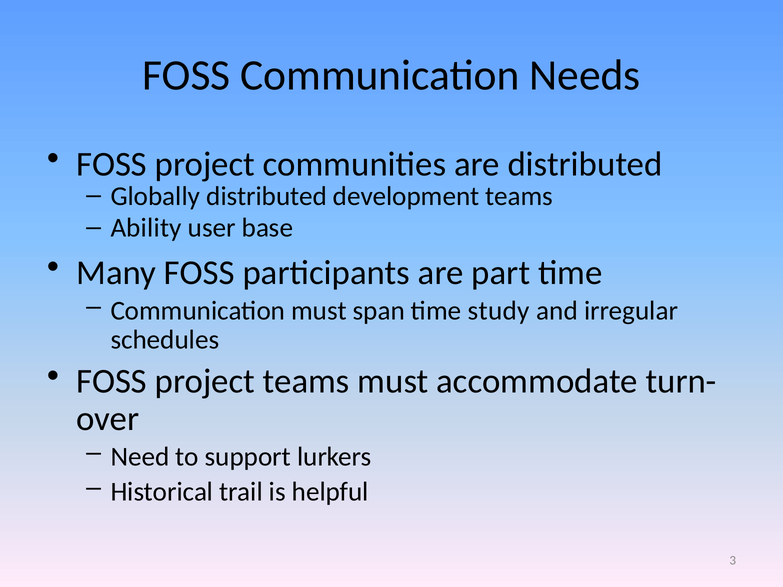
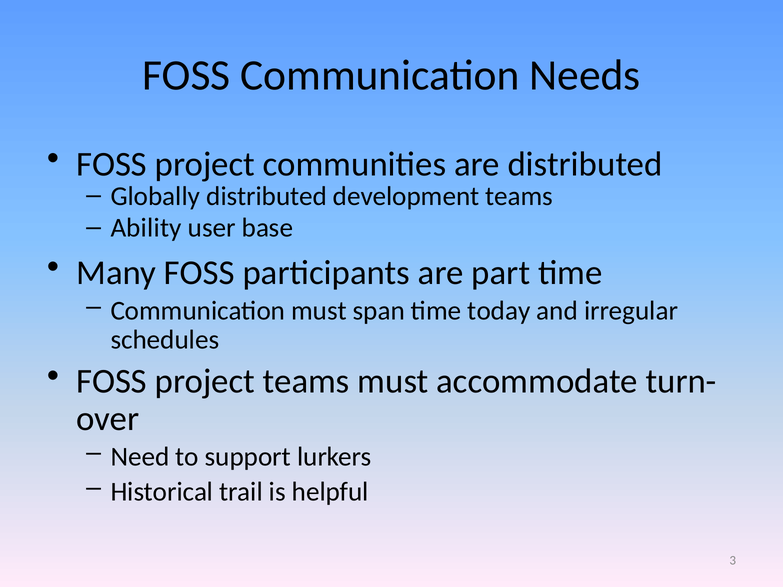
study: study -> today
